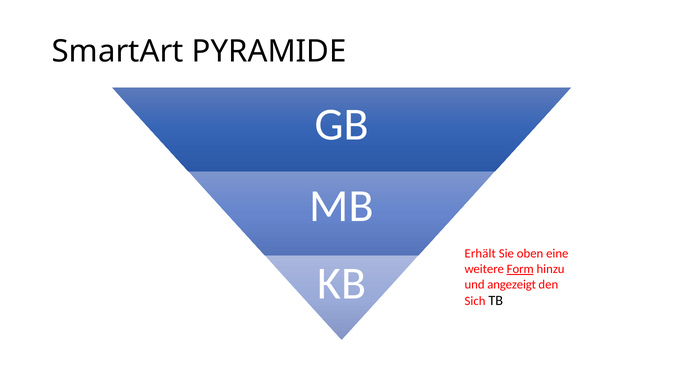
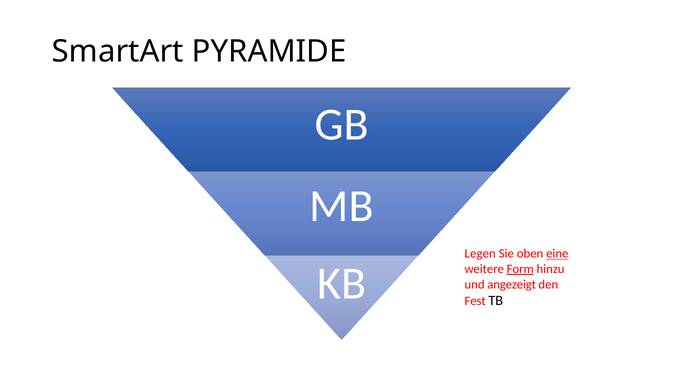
Erhält: Erhält -> Legen
eine underline: none -> present
Sich: Sich -> Fest
